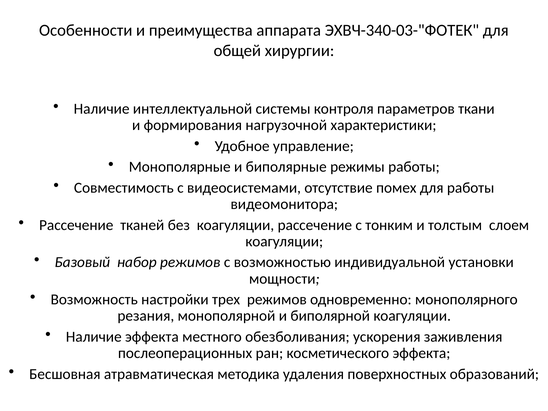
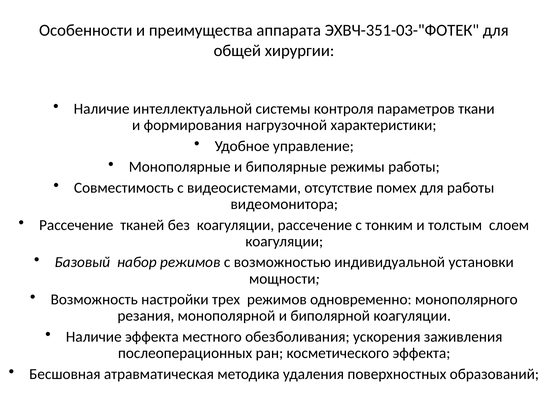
ЭХВЧ-340-03-"ФОТЕК: ЭХВЧ-340-03-"ФОТЕК -> ЭХВЧ-351-03-"ФОТЕК
